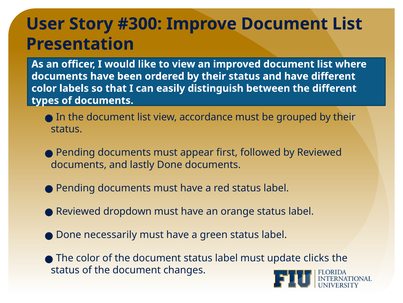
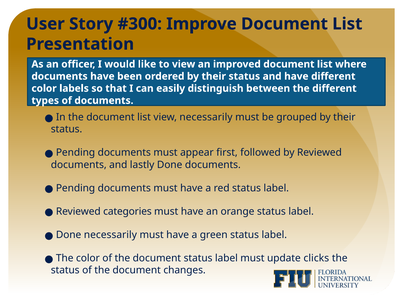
view accordance: accordance -> necessarily
dropdown: dropdown -> categories
